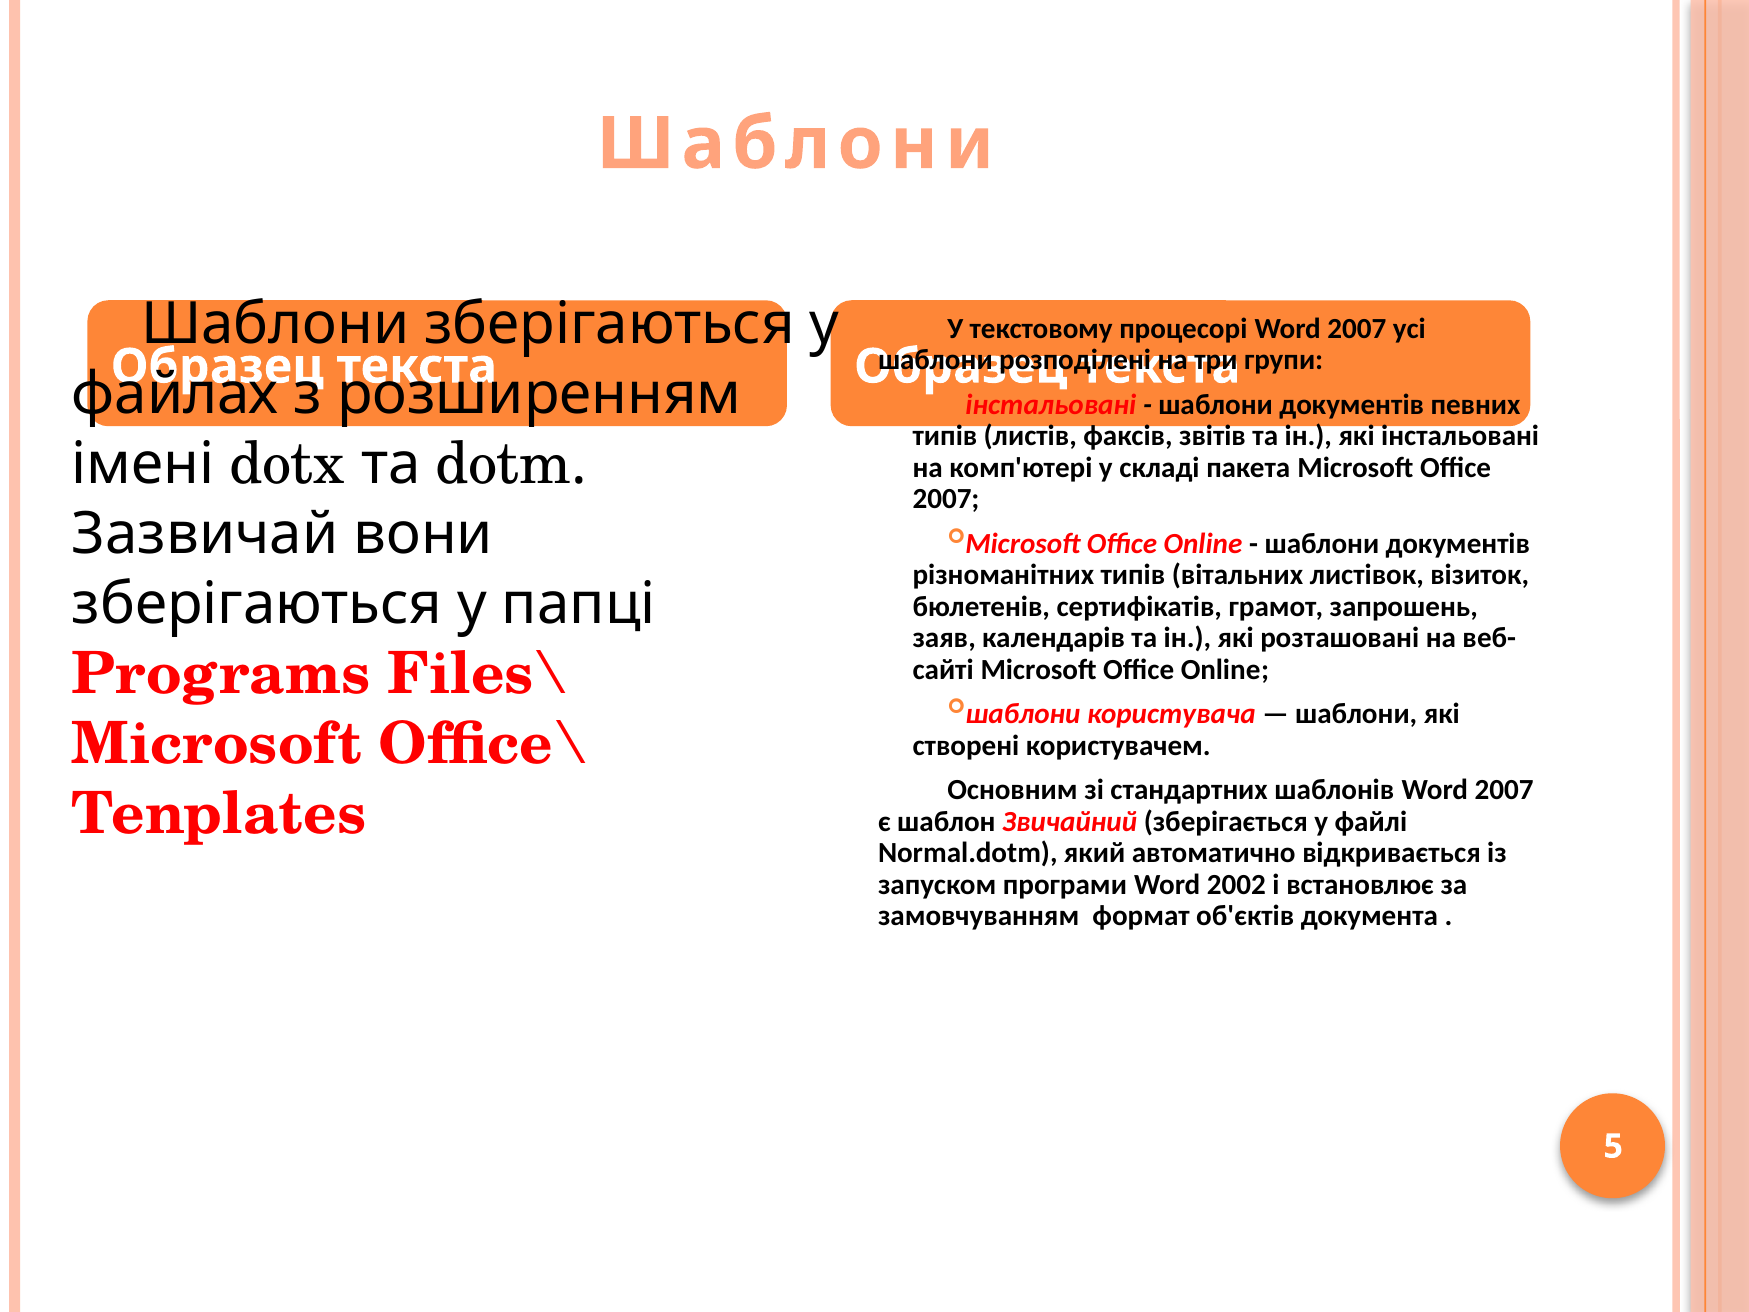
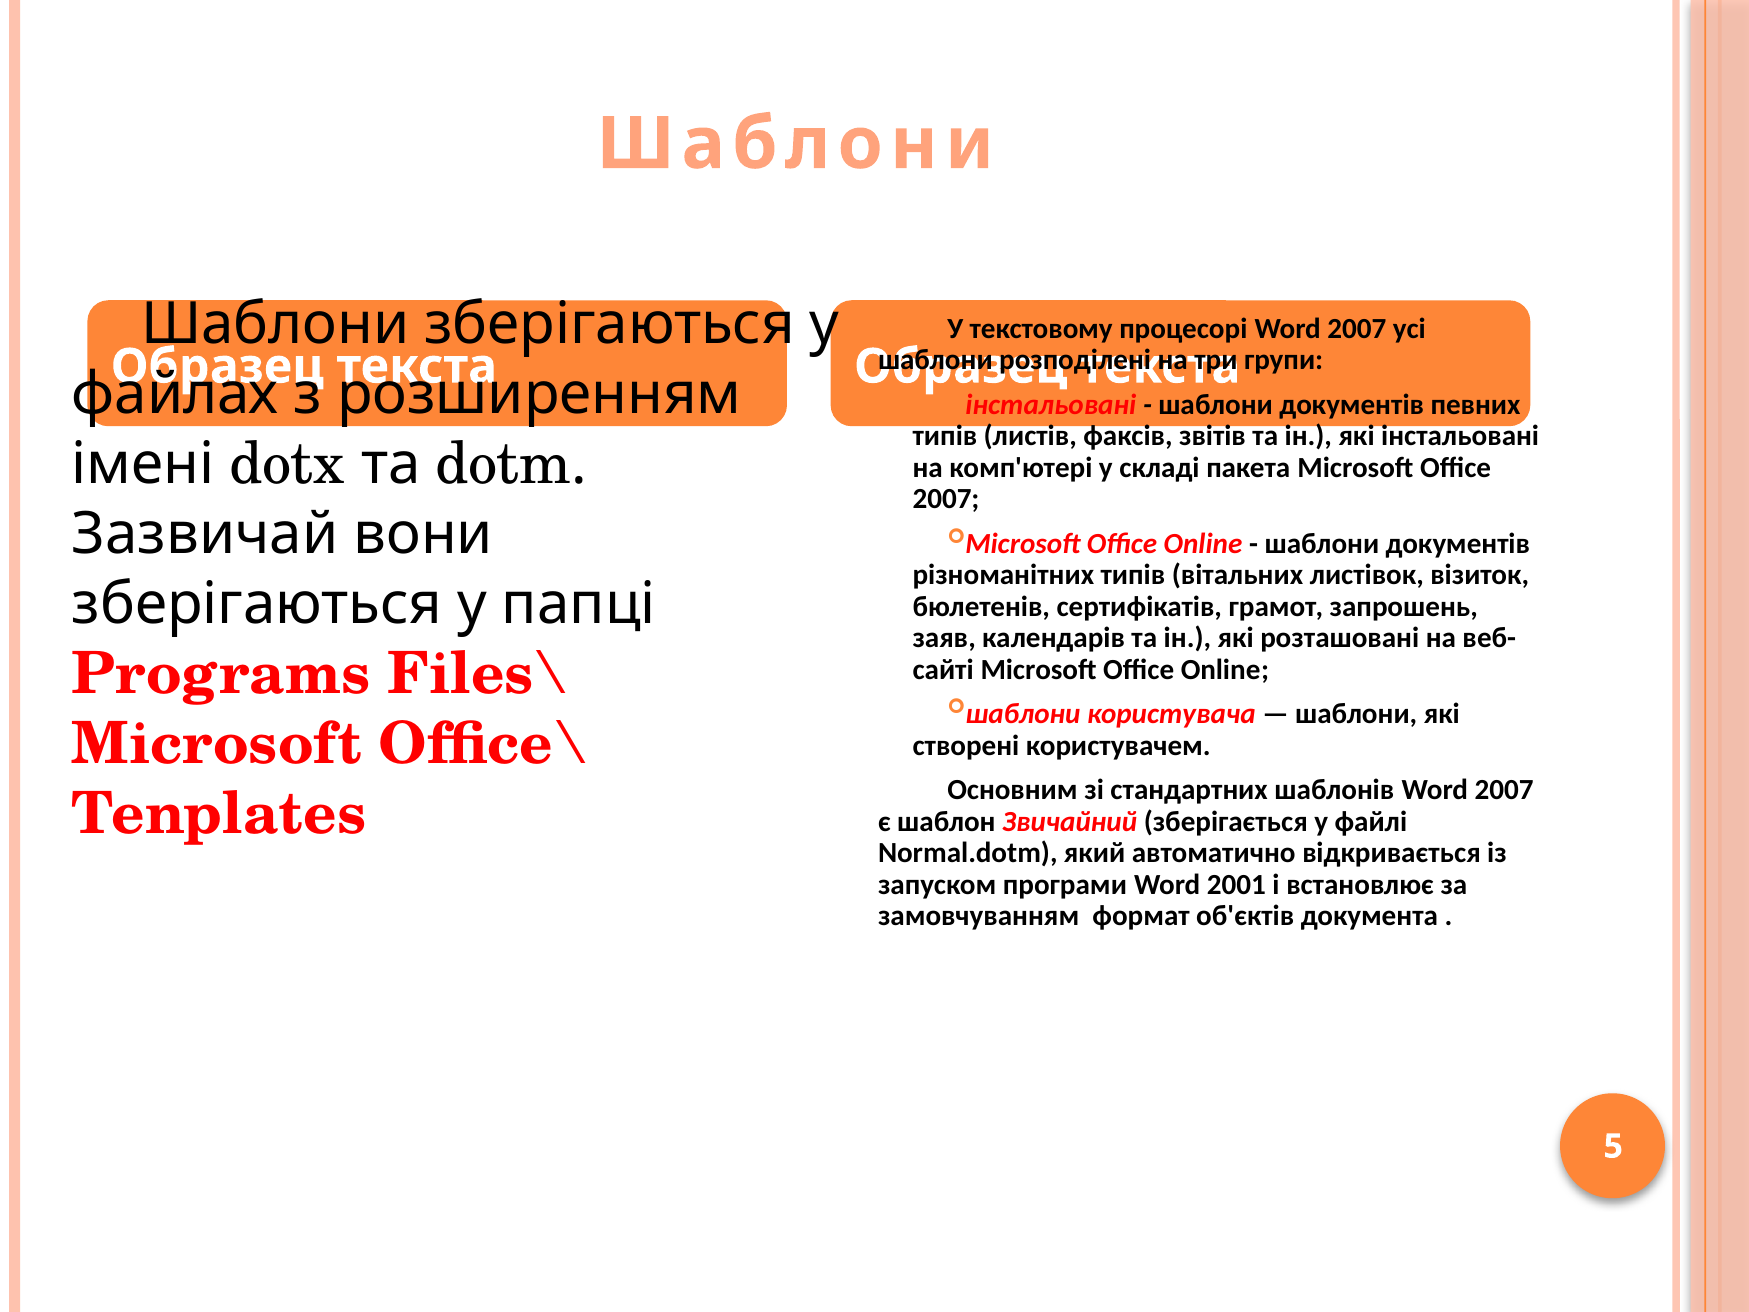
2002: 2002 -> 2001
